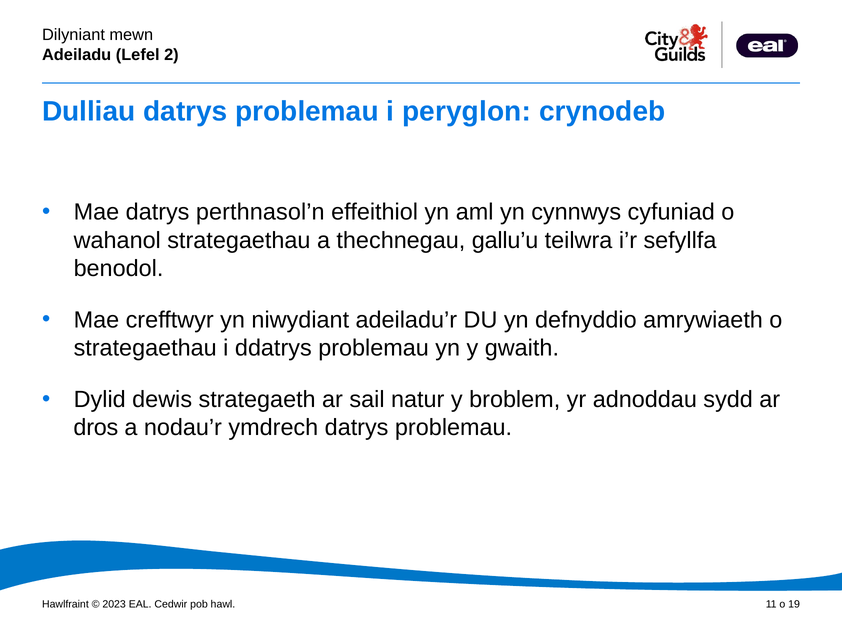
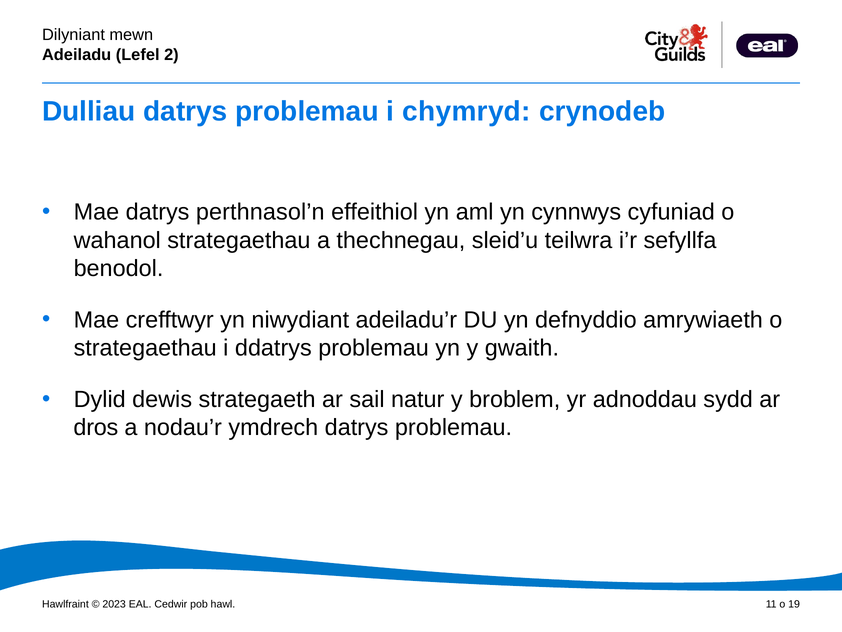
peryglon: peryglon -> chymryd
gallu’u: gallu’u -> sleid’u
